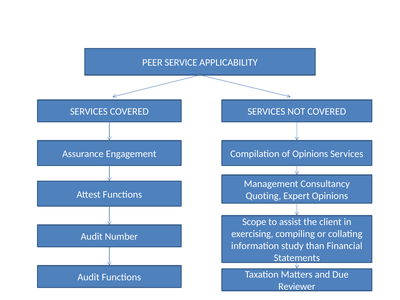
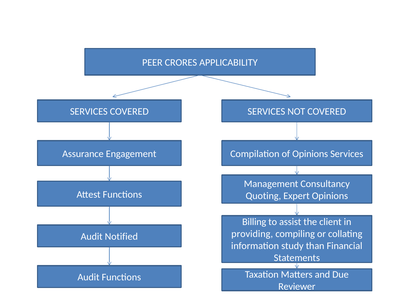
SERVICE: SERVICE -> CRORES
Scope: Scope -> Billing
exercising: exercising -> providing
Number: Number -> Notified
